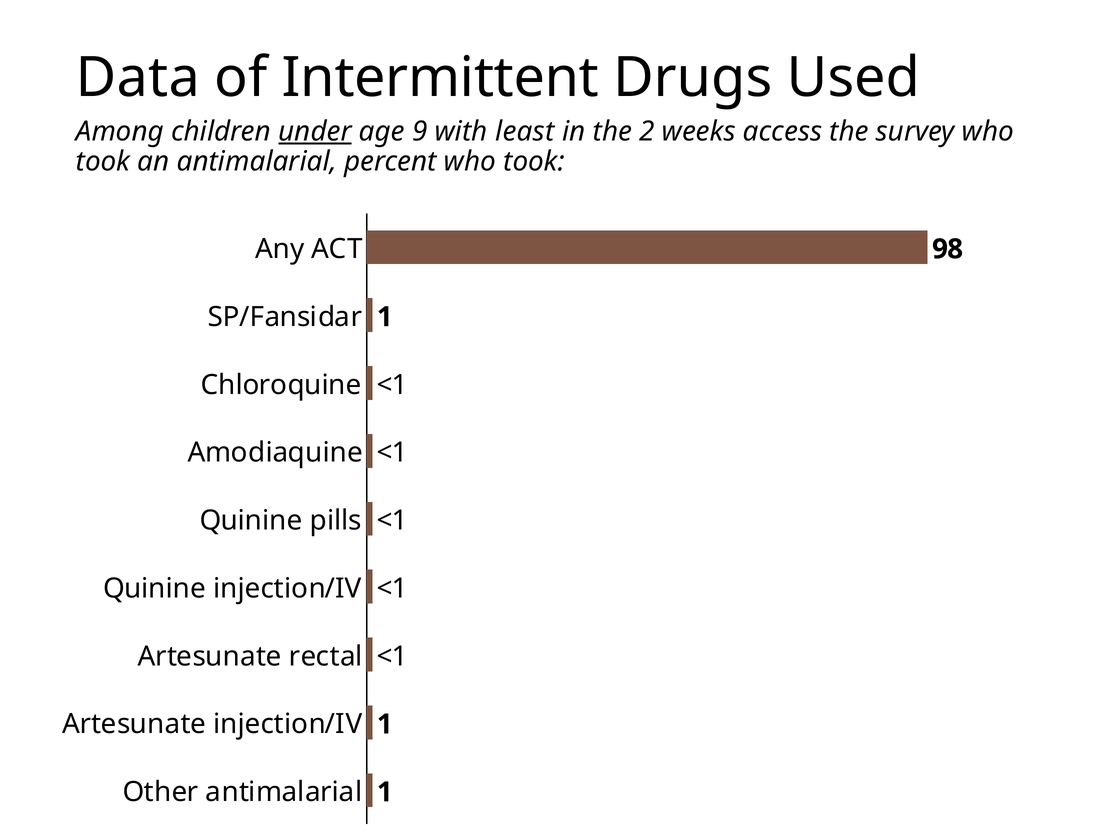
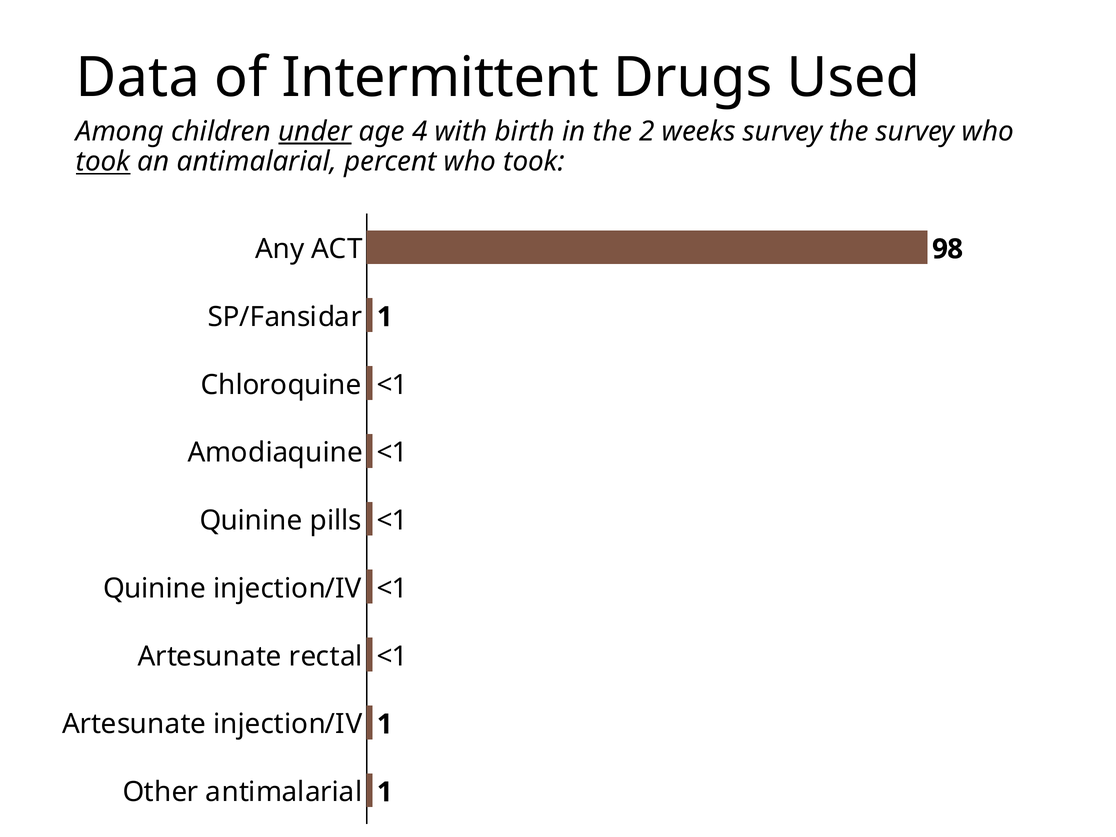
9: 9 -> 4
least: least -> birth
weeks access: access -> survey
took at (103, 162) underline: none -> present
